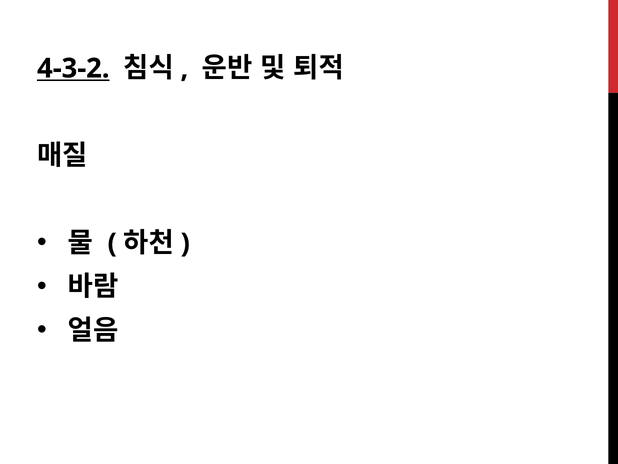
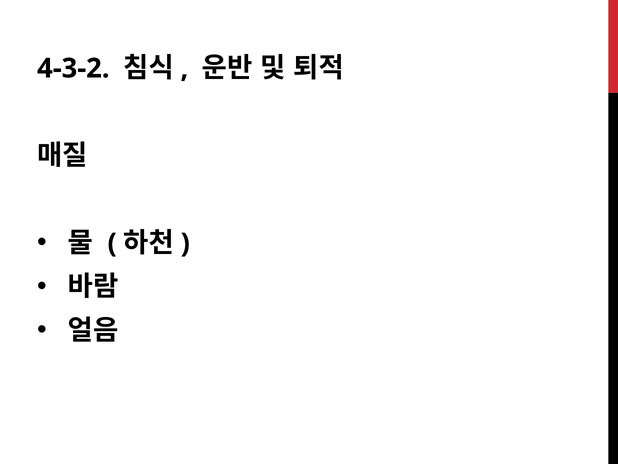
4-3-2 underline: present -> none
